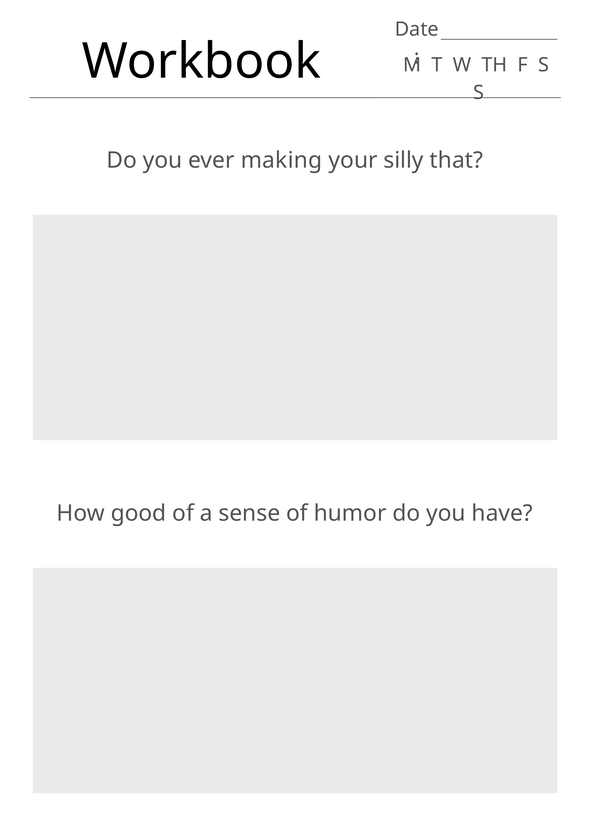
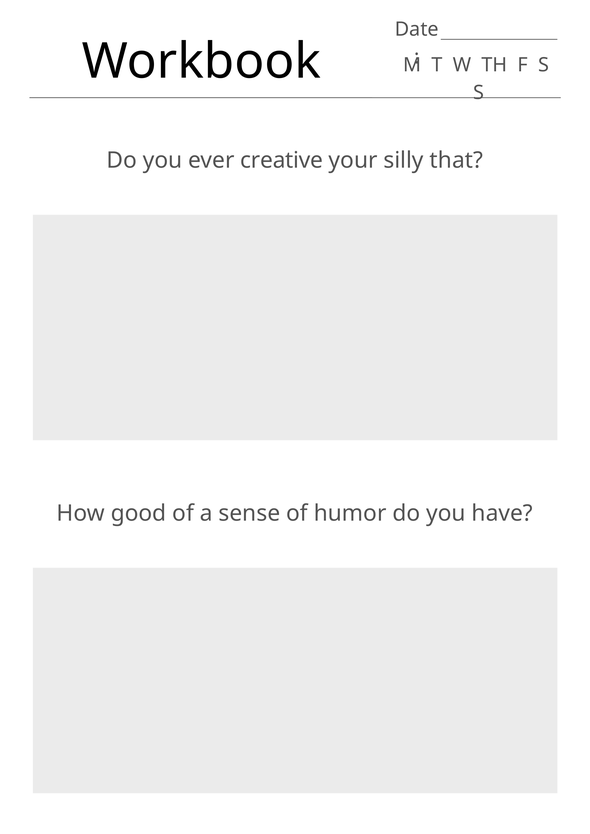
making: making -> creative
